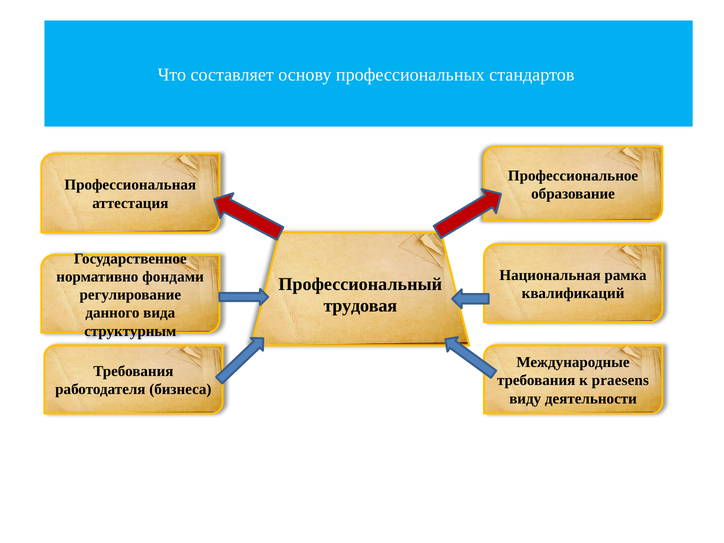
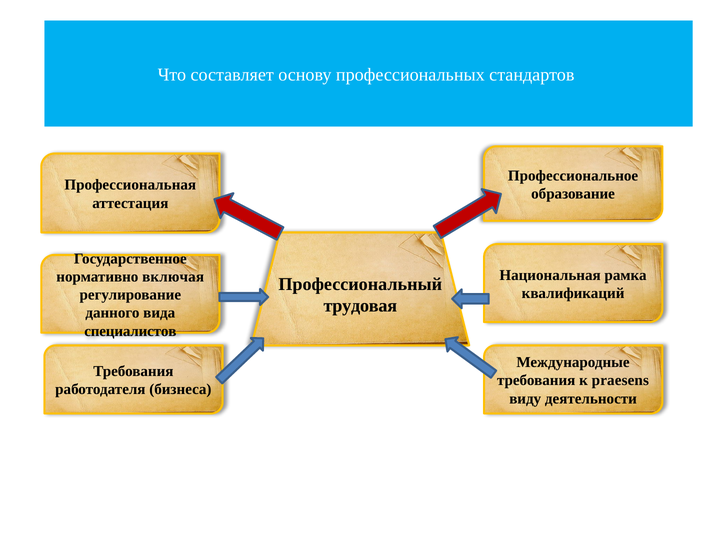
фондами: фондами -> включая
структурным: структурным -> специалистов
